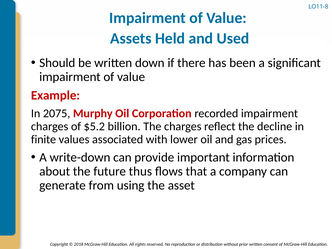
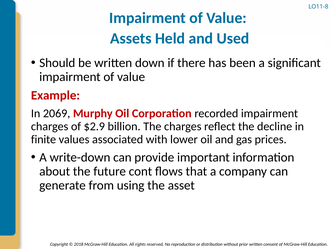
2075: 2075 -> 2069
$5.2: $5.2 -> $2.9
thus: thus -> cont
